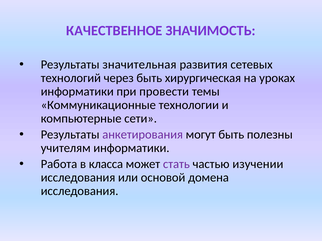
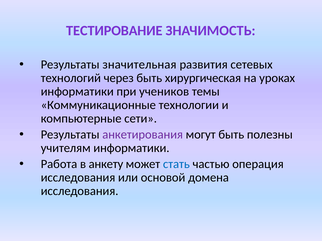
КАЧЕСТВЕННОЕ: КАЧЕСТВЕННОЕ -> ТЕСТИРОВАНИЕ
провести: провести -> учеников
класса: класса -> анкету
стать colour: purple -> blue
изучении: изучении -> операция
